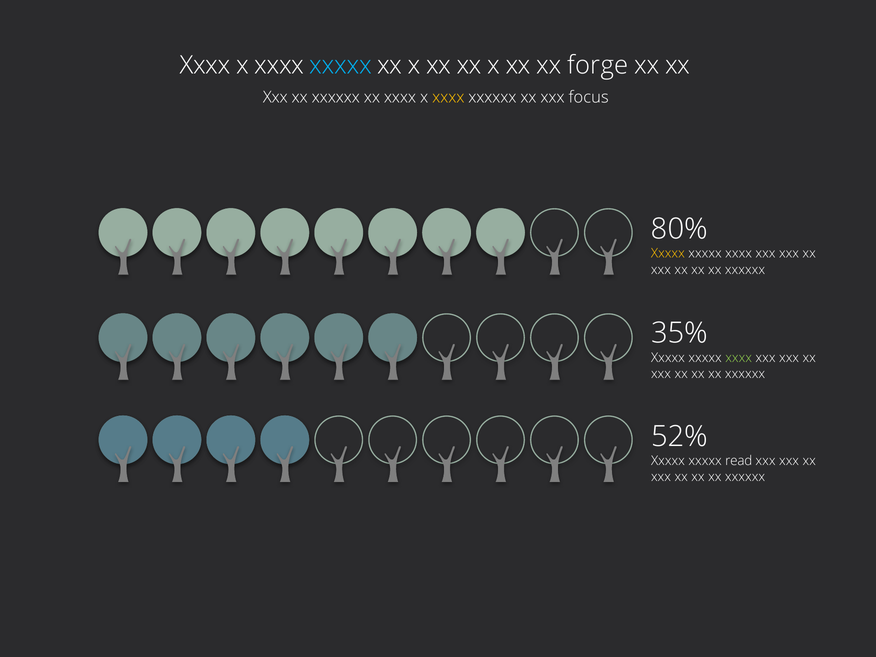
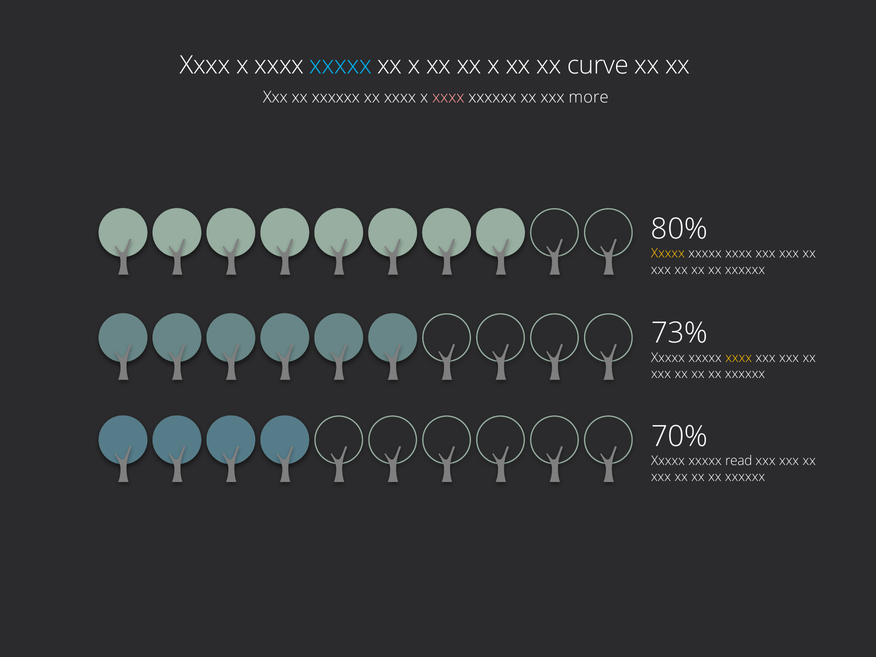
forge: forge -> curve
xxxx at (448, 98) colour: yellow -> pink
focus: focus -> more
35%: 35% -> 73%
xxxx at (739, 358) colour: light green -> yellow
52%: 52% -> 70%
